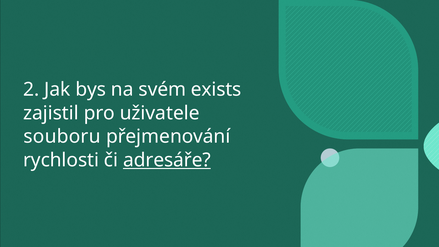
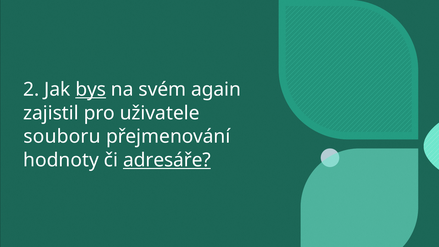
bys underline: none -> present
exists: exists -> again
rychlosti: rychlosti -> hodnoty
